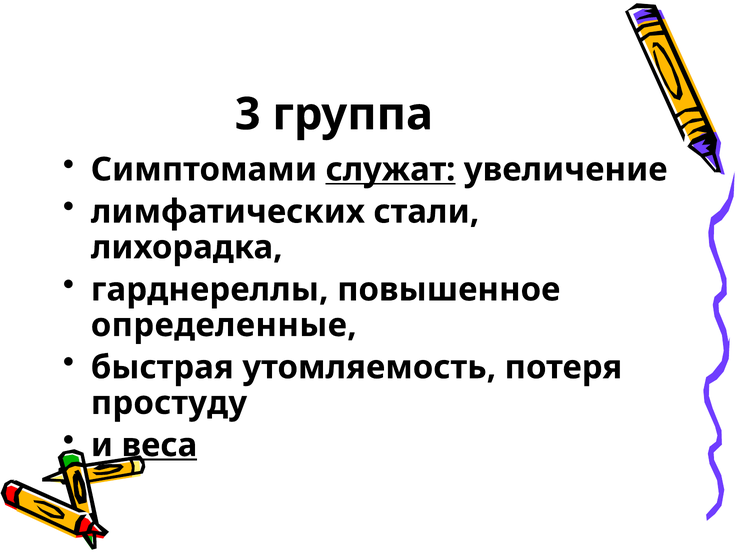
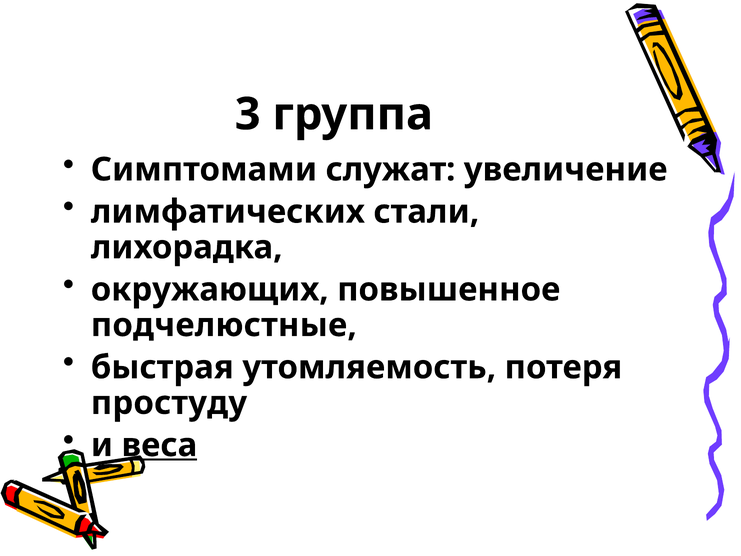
служат underline: present -> none
гарднереллы: гарднереллы -> окружающих
определенные: определенные -> подчелюстные
